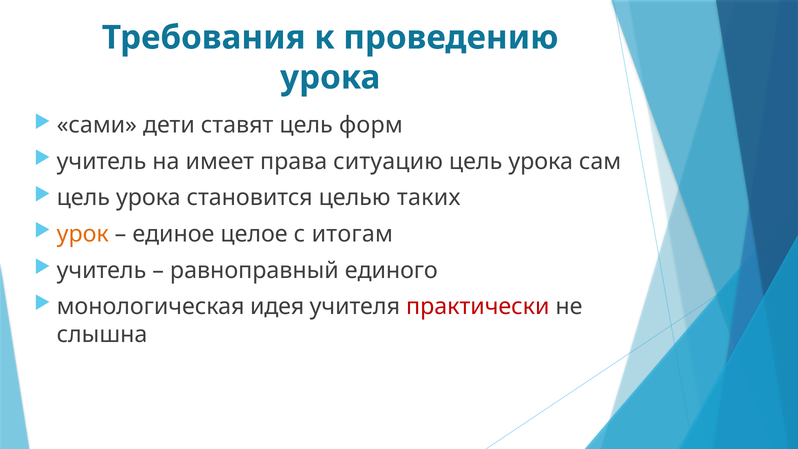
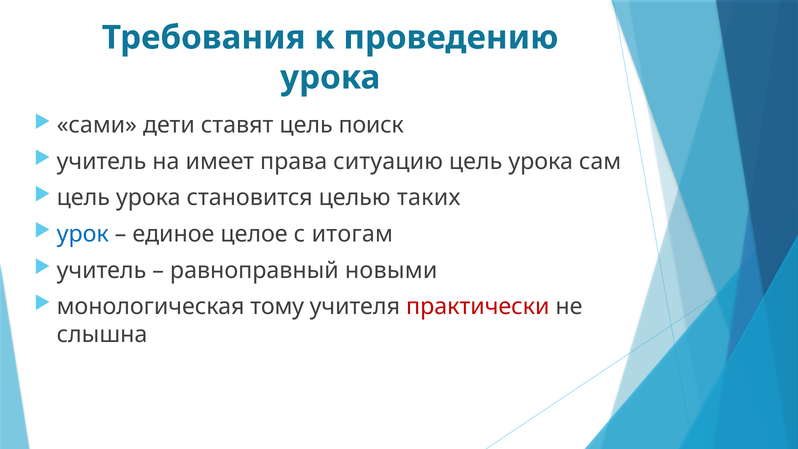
форм: форм -> поиск
урок colour: orange -> blue
единого: единого -> новыми
идея: идея -> тому
